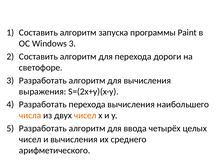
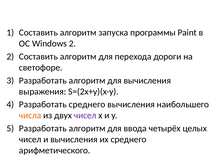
Windows 3: 3 -> 2
Разработать перехода: перехода -> среднего
чисел at (85, 116) colour: orange -> purple
